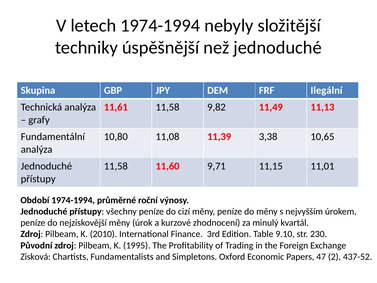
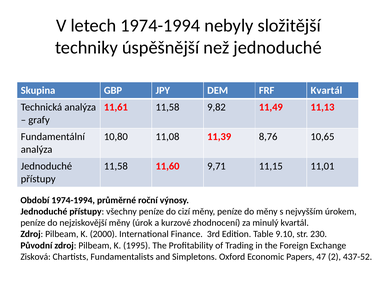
FRF Ilegální: Ilegální -> Kvartál
3,38: 3,38 -> 8,76
2010: 2010 -> 2000
